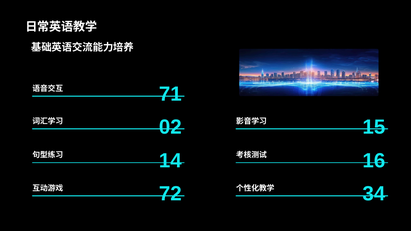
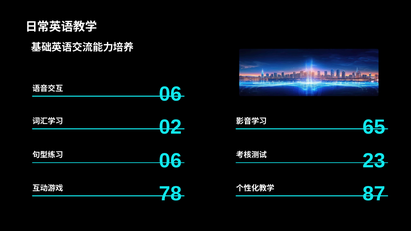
71 at (170, 94): 71 -> 06
15: 15 -> 65
14 at (170, 161): 14 -> 06
16: 16 -> 23
72: 72 -> 78
34: 34 -> 87
